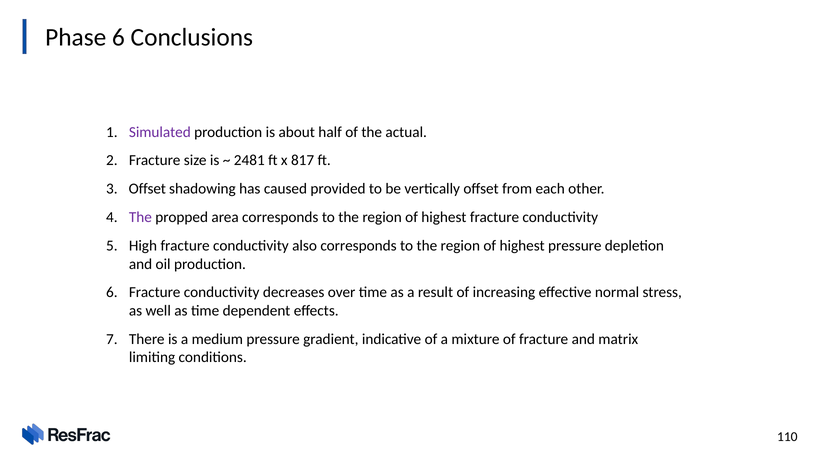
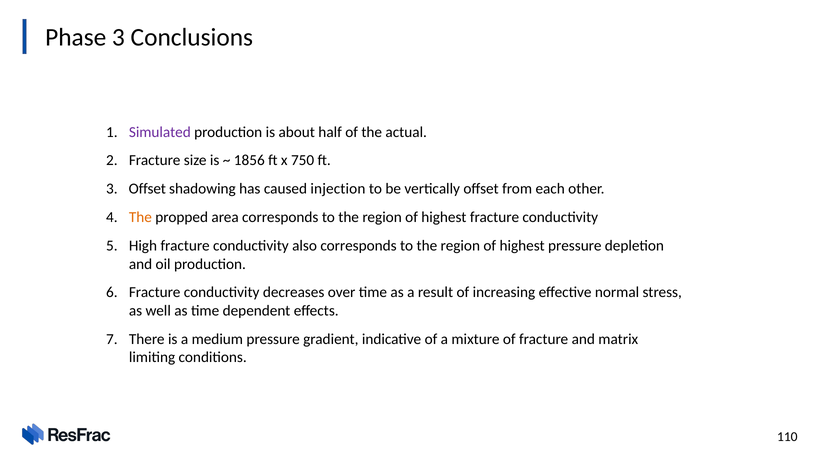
Phase 6: 6 -> 3
2481: 2481 -> 1856
817: 817 -> 750
provided: provided -> injection
The at (140, 217) colour: purple -> orange
